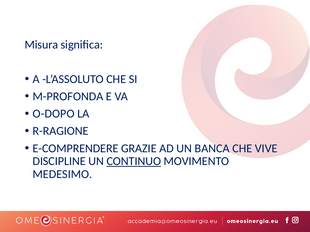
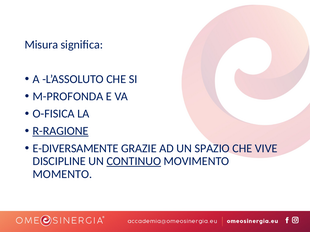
O-DOPO: O-DOPO -> O-FISICA
R-RAGIONE underline: none -> present
E-COMPRENDERE: E-COMPRENDERE -> E-DIVERSAMENTE
BANCA: BANCA -> SPAZIO
MEDESIMO: MEDESIMO -> MOMENTO
